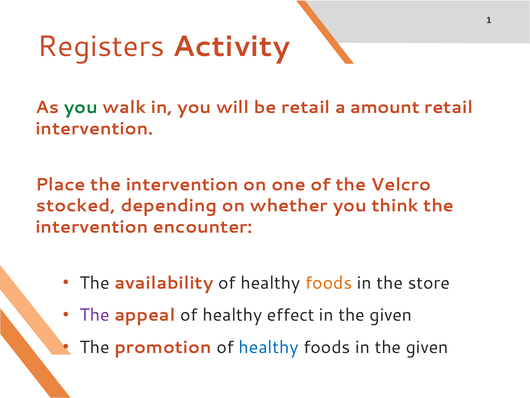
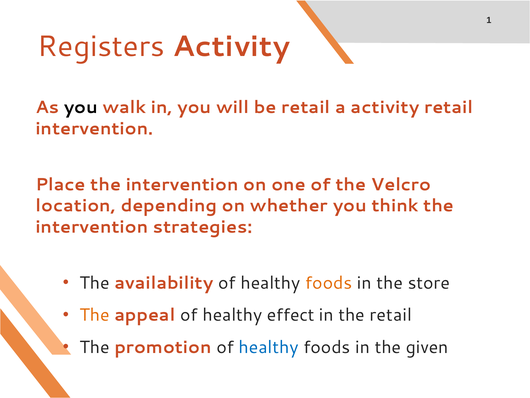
you at (81, 107) colour: green -> black
a amount: amount -> activity
stocked: stocked -> location
encounter: encounter -> strategies
The at (95, 315) colour: purple -> orange
given at (391, 315): given -> retail
